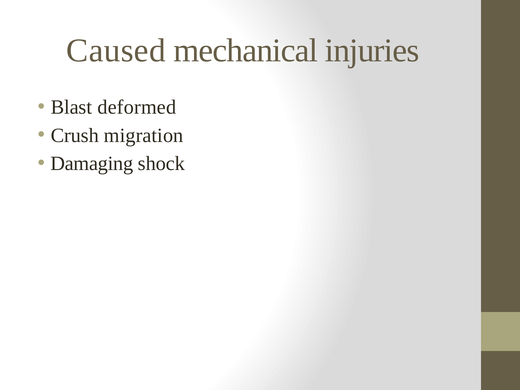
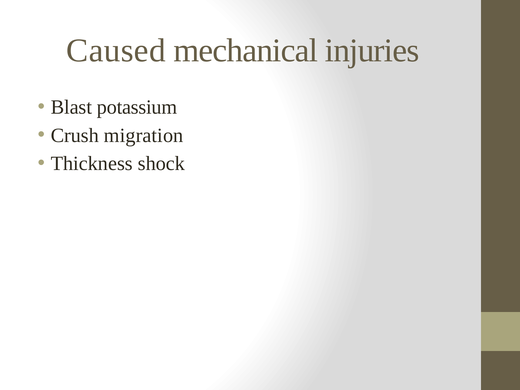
deformed: deformed -> potassium
Damaging: Damaging -> Thickness
